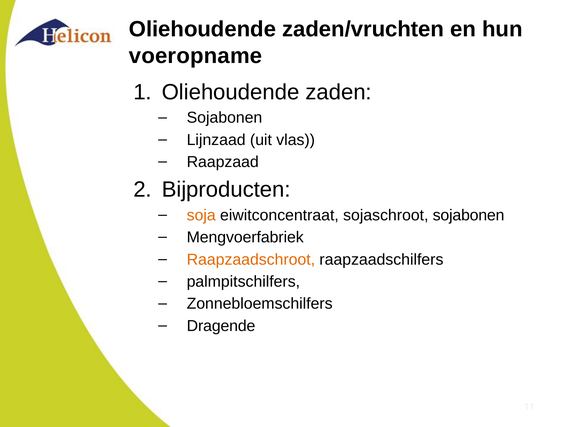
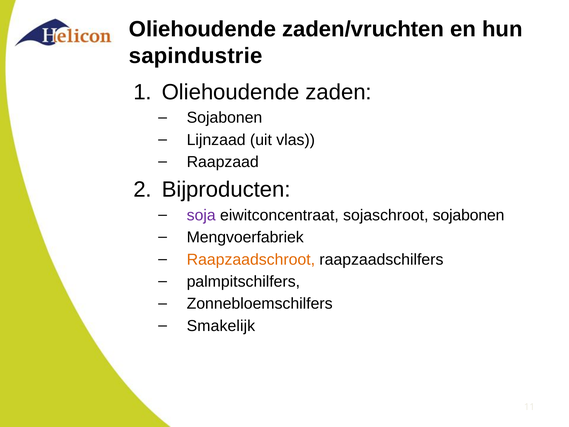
voeropname: voeropname -> sapindustrie
soja colour: orange -> purple
Dragende: Dragende -> Smakelijk
